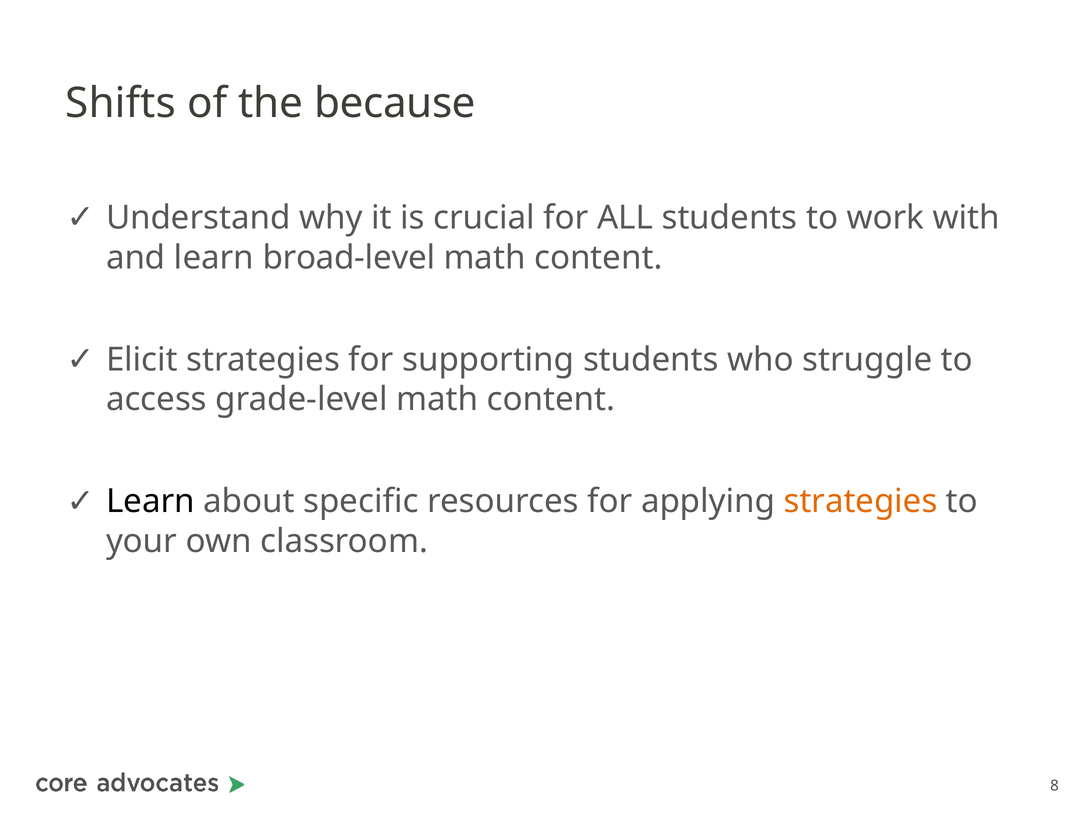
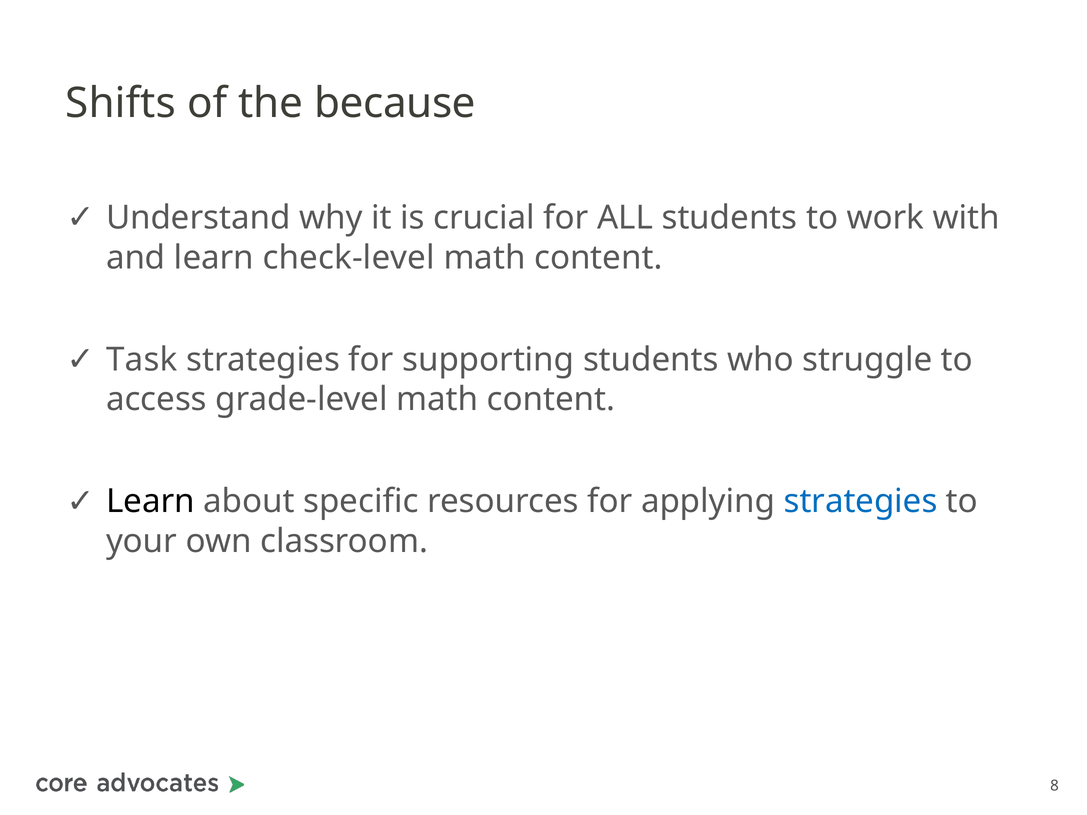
broad-level: broad-level -> check-level
Elicit: Elicit -> Task
strategies at (861, 502) colour: orange -> blue
